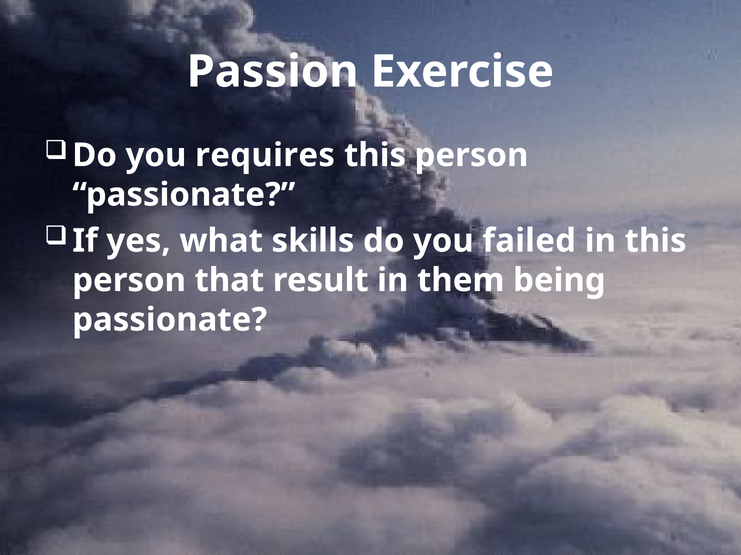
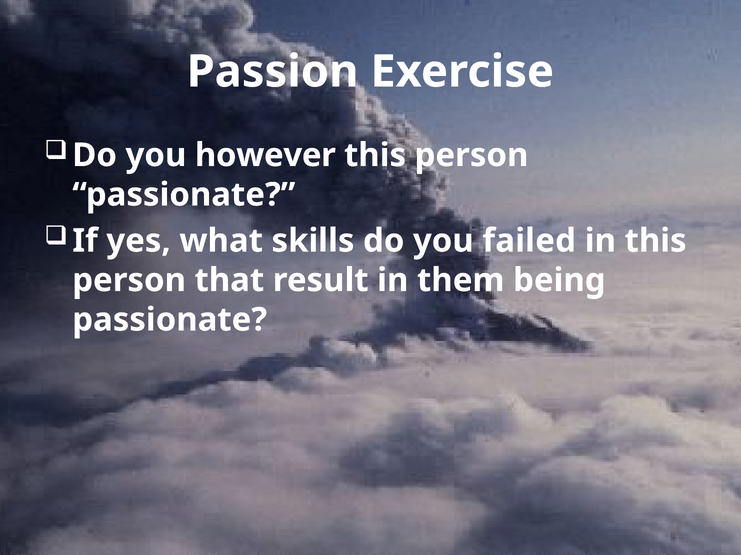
requires: requires -> however
